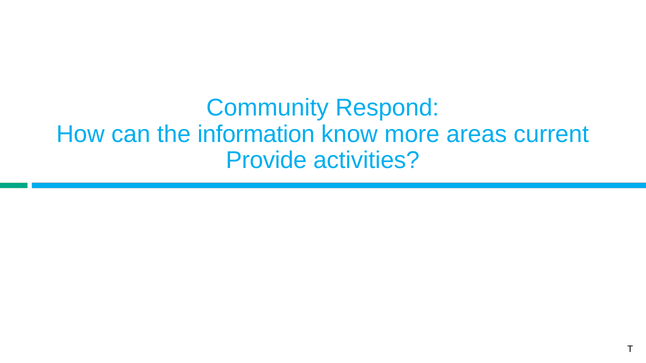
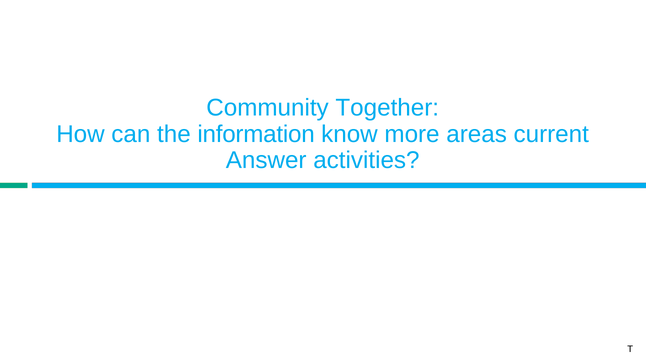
Respond: Respond -> Together
Provide: Provide -> Answer
